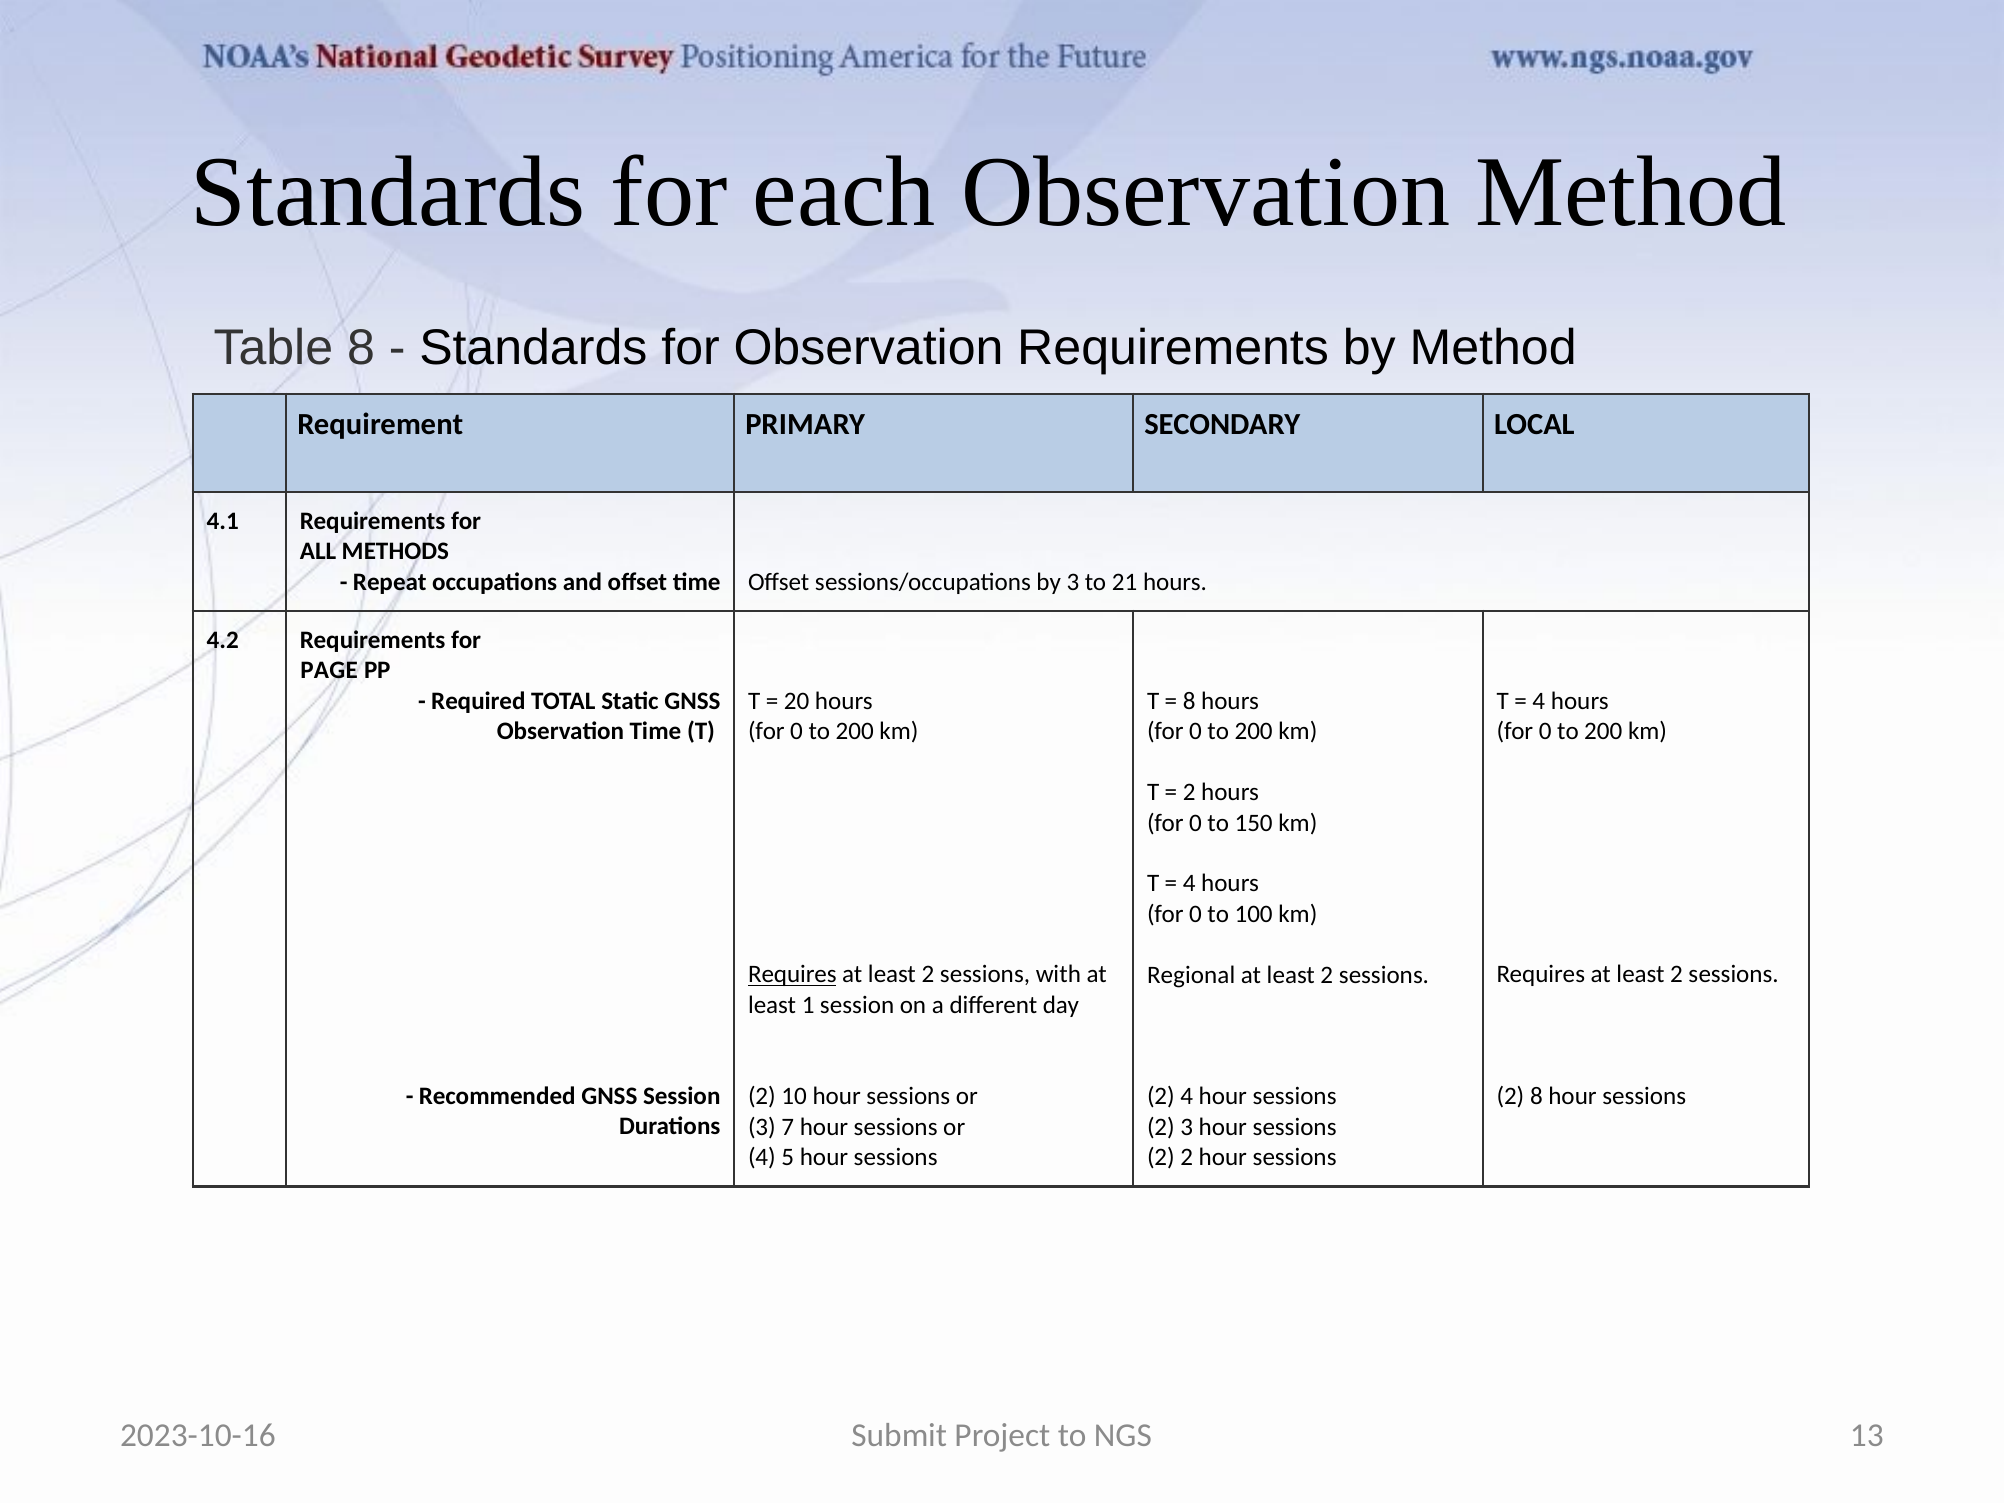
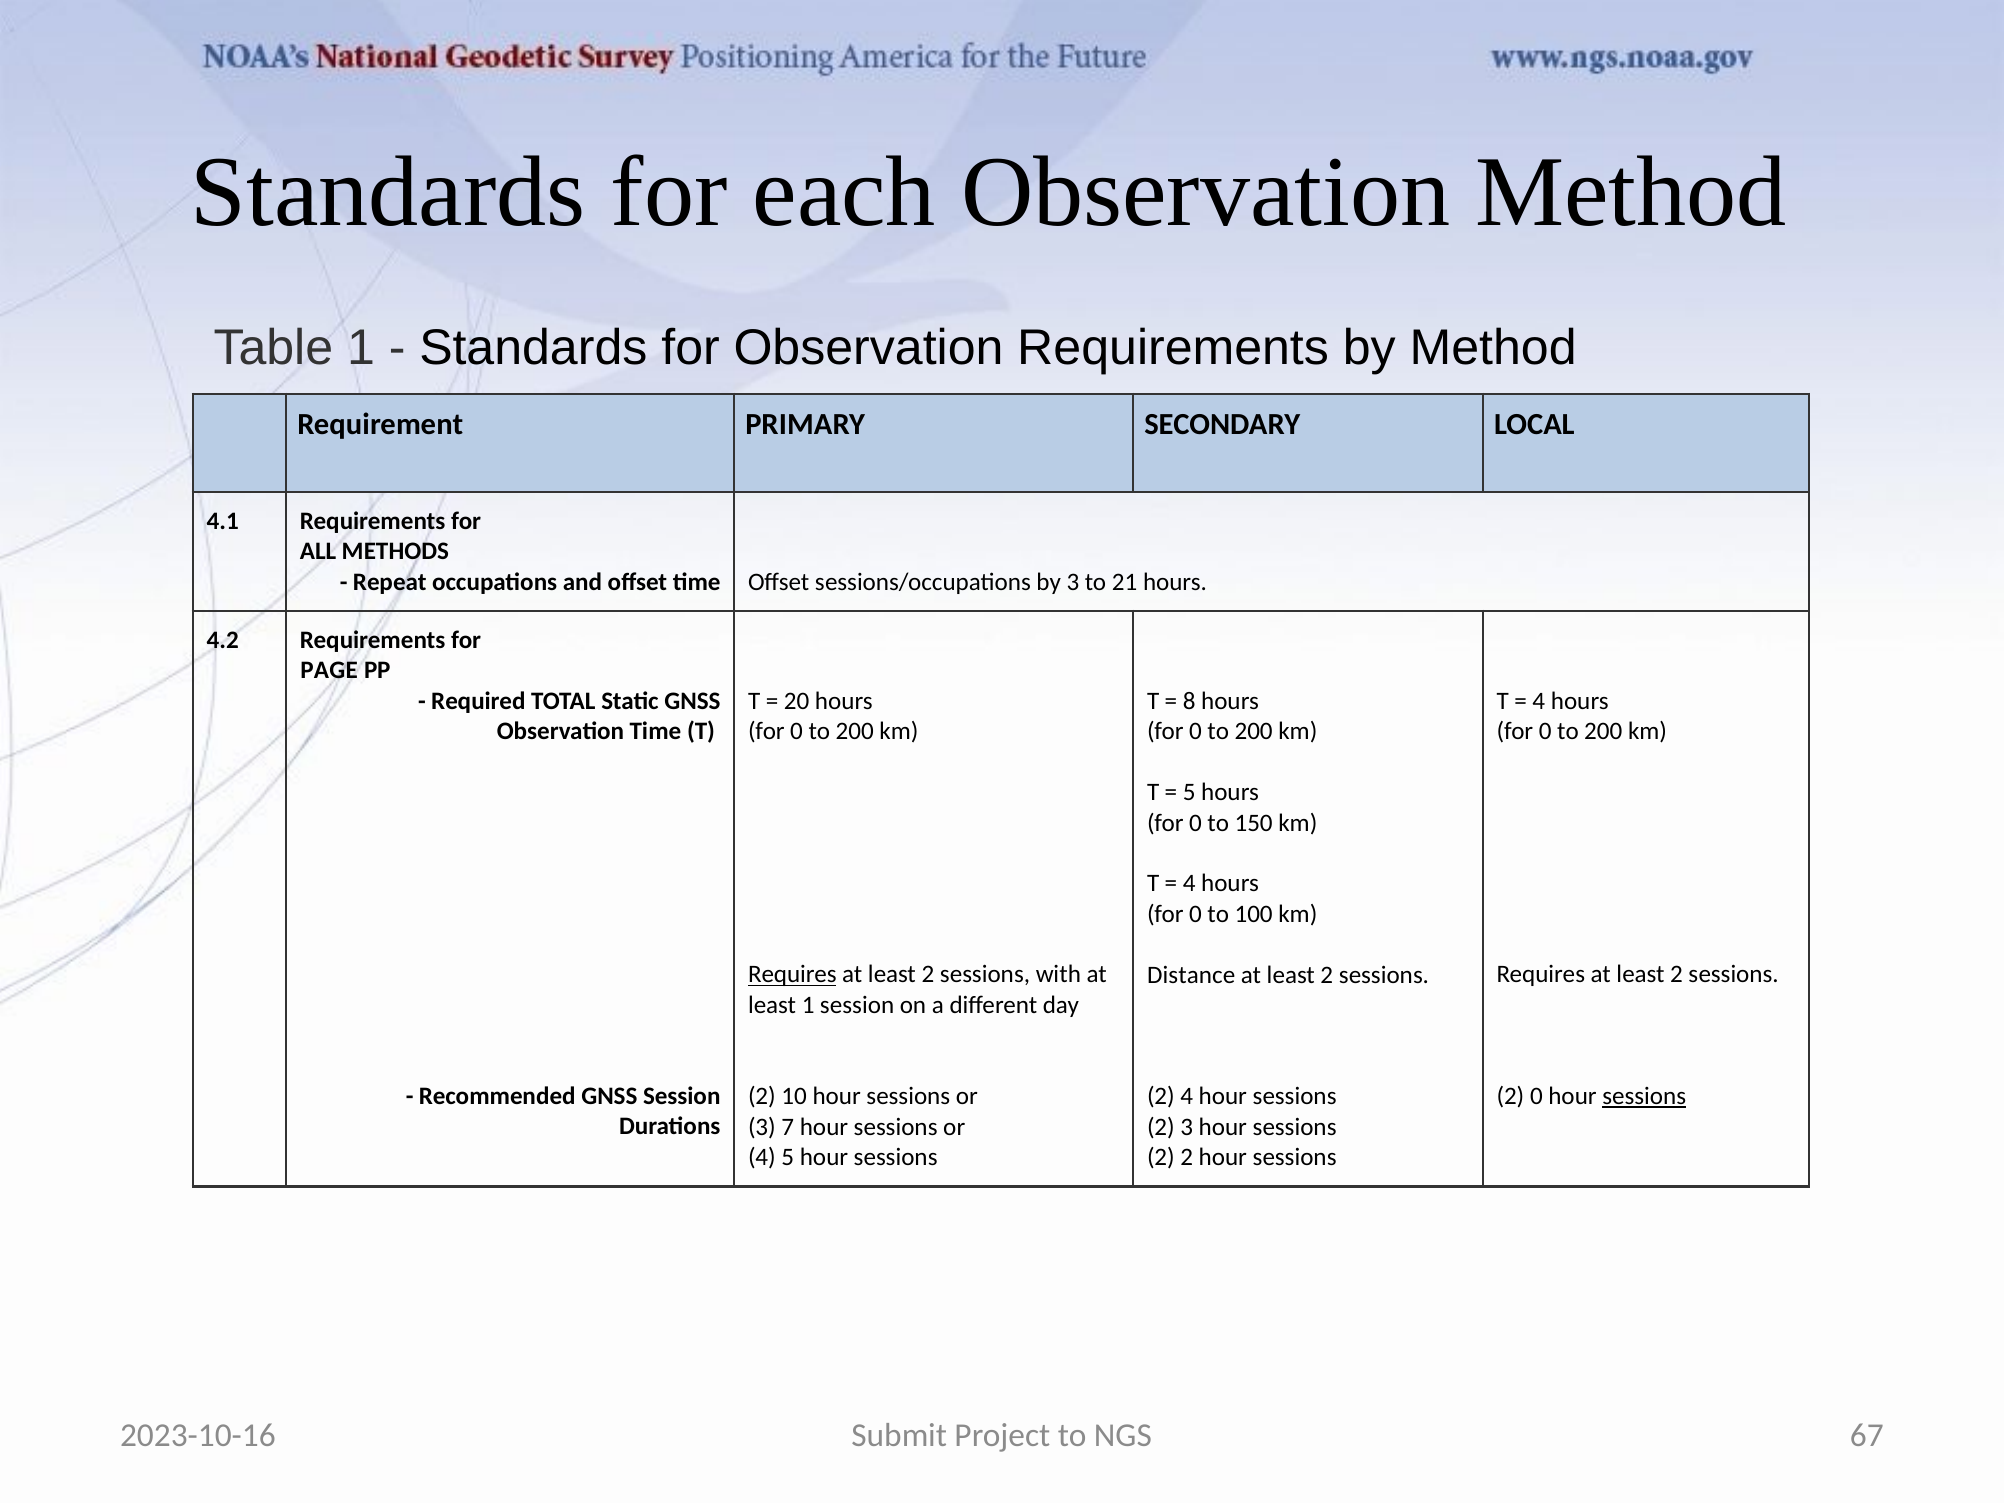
Table 8: 8 -> 1
2 at (1189, 792): 2 -> 5
Regional: Regional -> Distance
2 8: 8 -> 0
sessions at (1644, 1096) underline: none -> present
13: 13 -> 67
